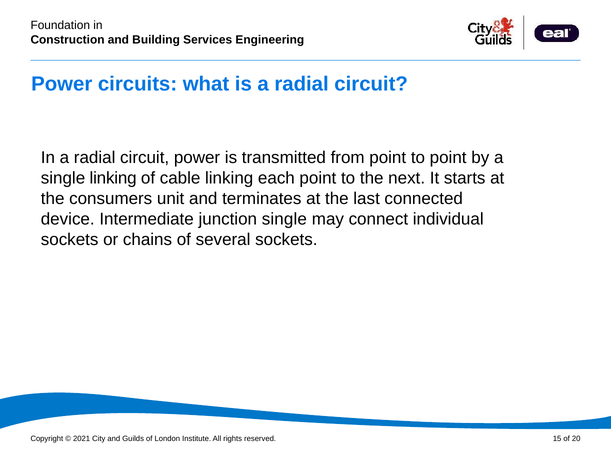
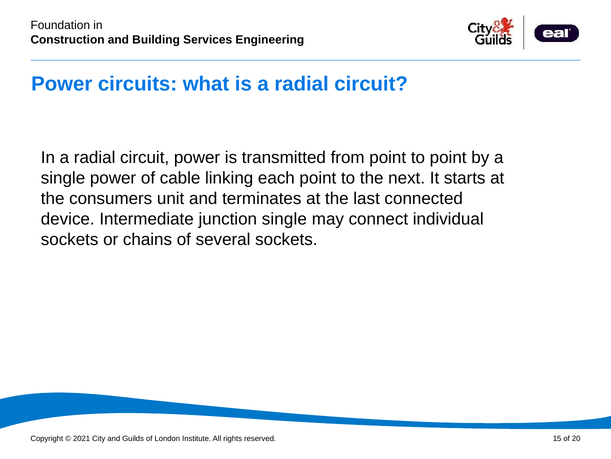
single linking: linking -> power
